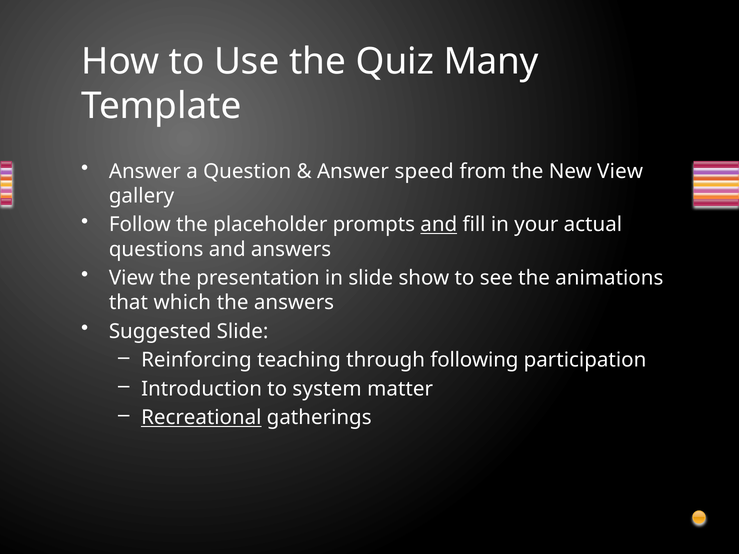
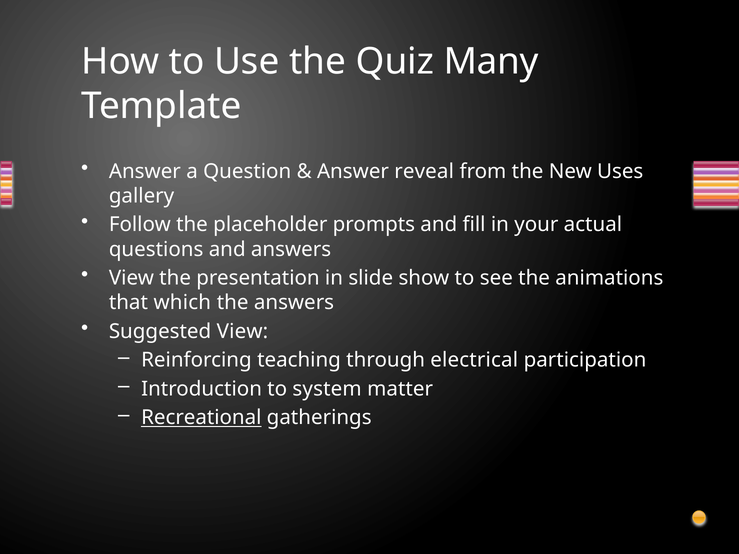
speed: speed -> reveal
New View: View -> Uses
and at (439, 225) underline: present -> none
Suggested Slide: Slide -> View
following: following -> electrical
